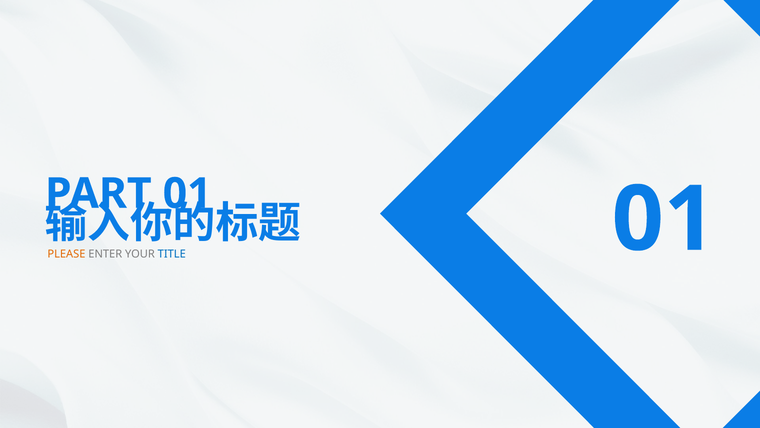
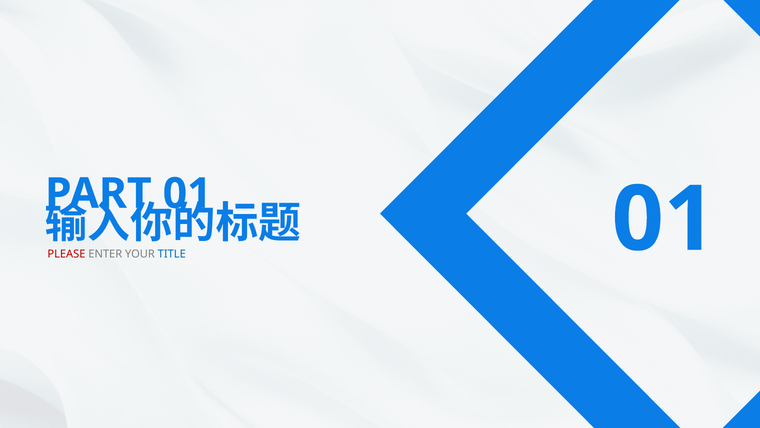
PLEASE colour: orange -> red
